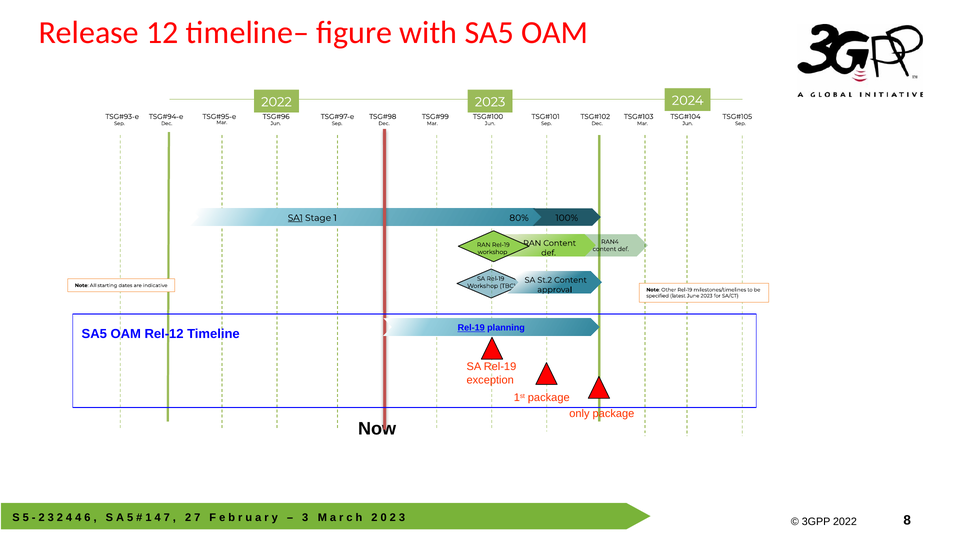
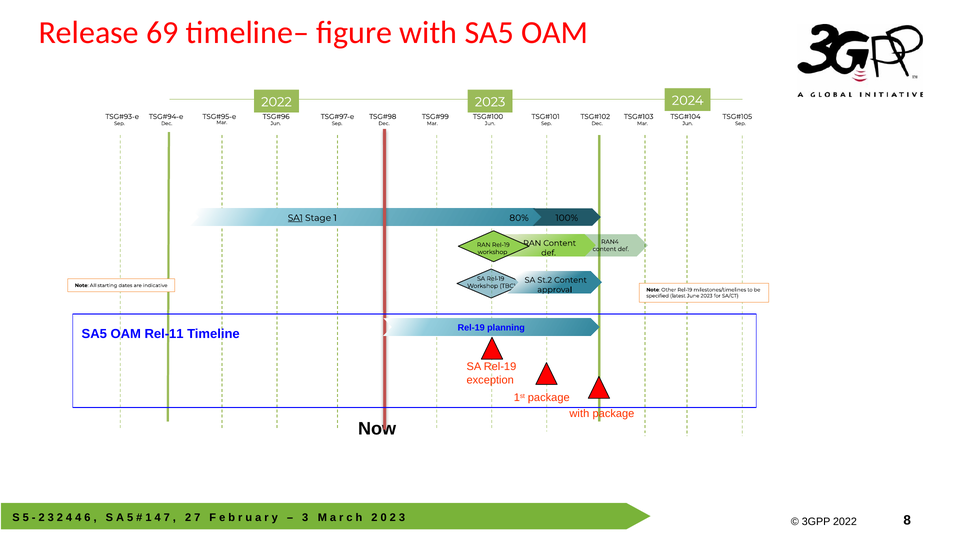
12: 12 -> 69
Rel-19 at (471, 328) underline: present -> none
Rel-12: Rel-12 -> Rel-11
only at (579, 413): only -> with
